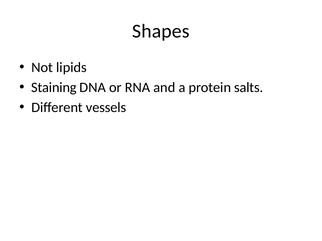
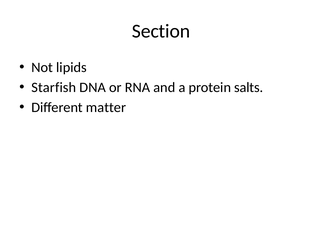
Shapes: Shapes -> Section
Staining: Staining -> Starfish
vessels: vessels -> matter
